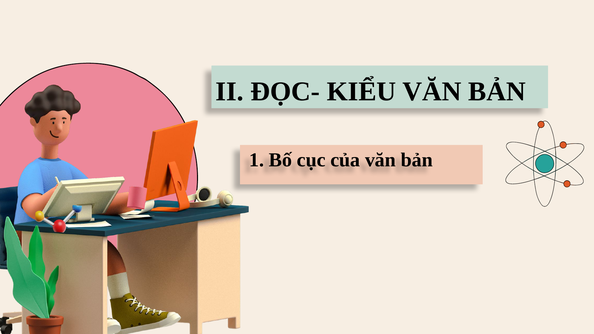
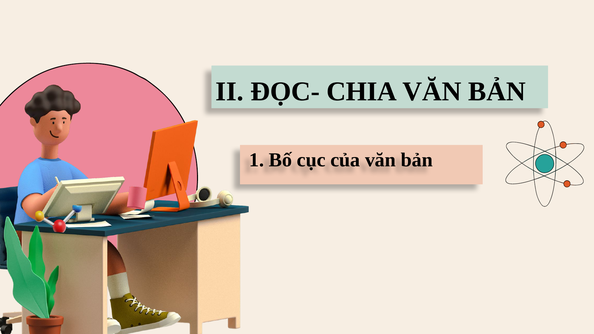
KIỂU: KIỂU -> CHIA
